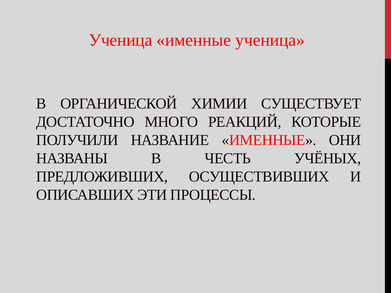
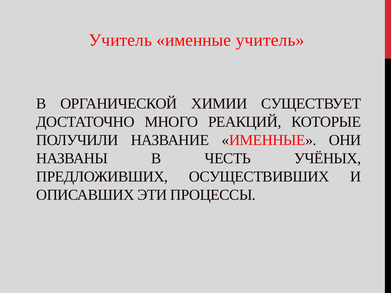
Ученица at (121, 40): Ученица -> Учитель
именные ученица: ученица -> учитель
